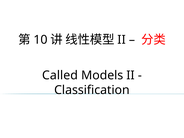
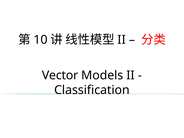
Called: Called -> Vector
